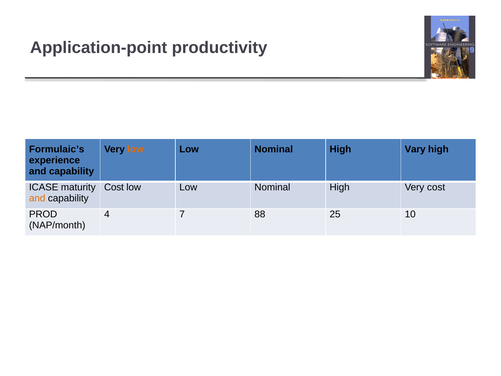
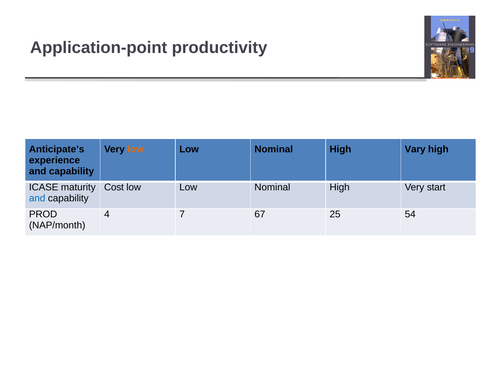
Formulaic’s: Formulaic’s -> Anticipate’s
Very cost: cost -> start
and at (37, 198) colour: orange -> blue
88: 88 -> 67
10: 10 -> 54
